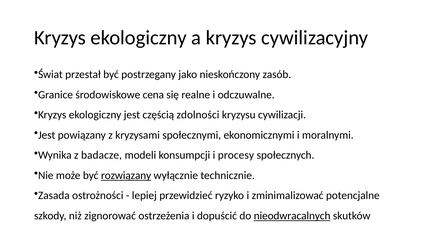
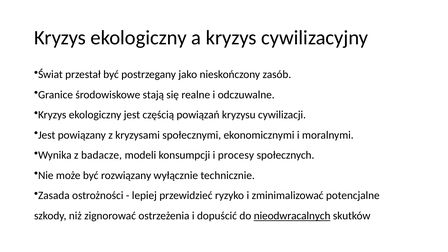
cena: cena -> stają
zdolności: zdolności -> powiązań
rozwiązany underline: present -> none
